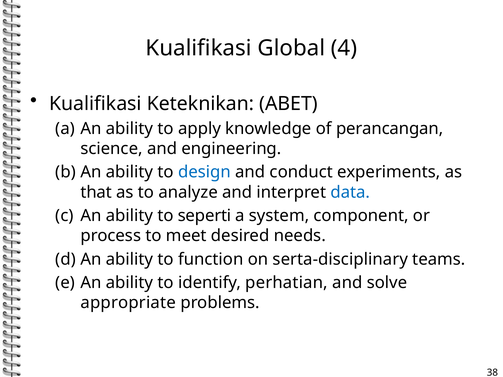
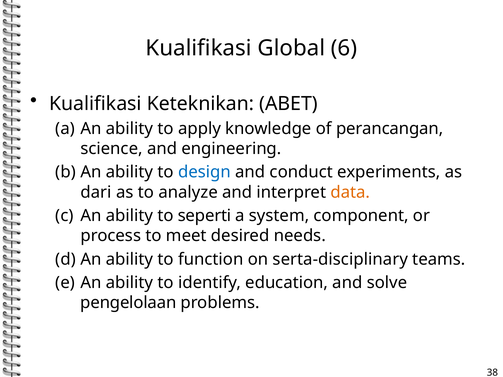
4: 4 -> 6
that: that -> dari
data colour: blue -> orange
perhatian: perhatian -> education
appropriate: appropriate -> pengelolaan
